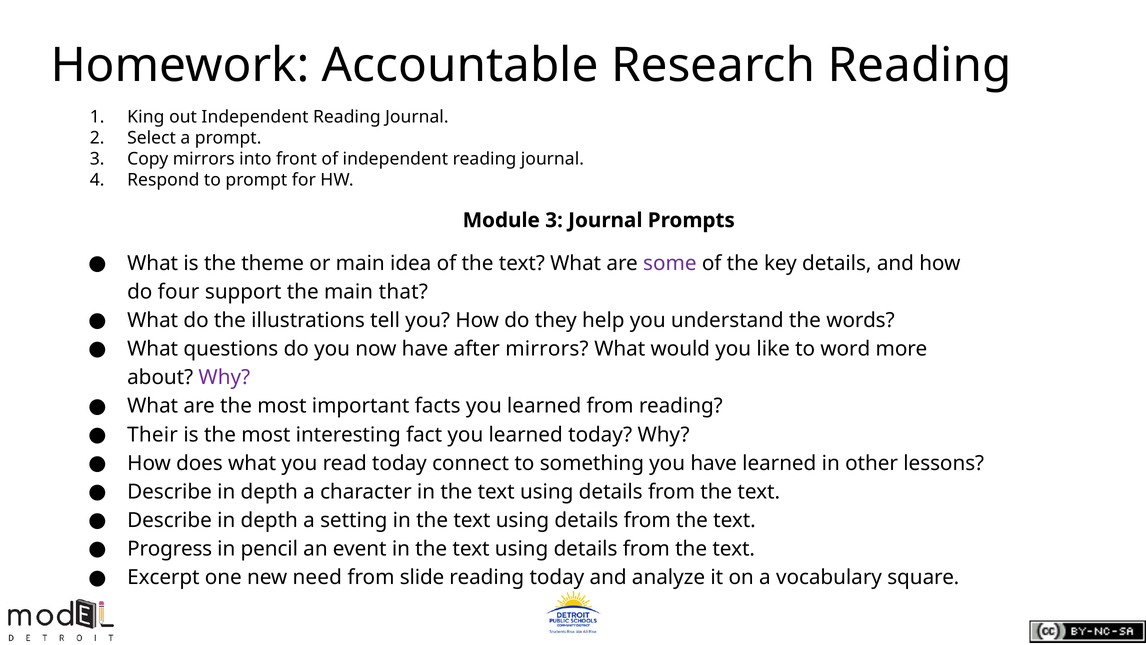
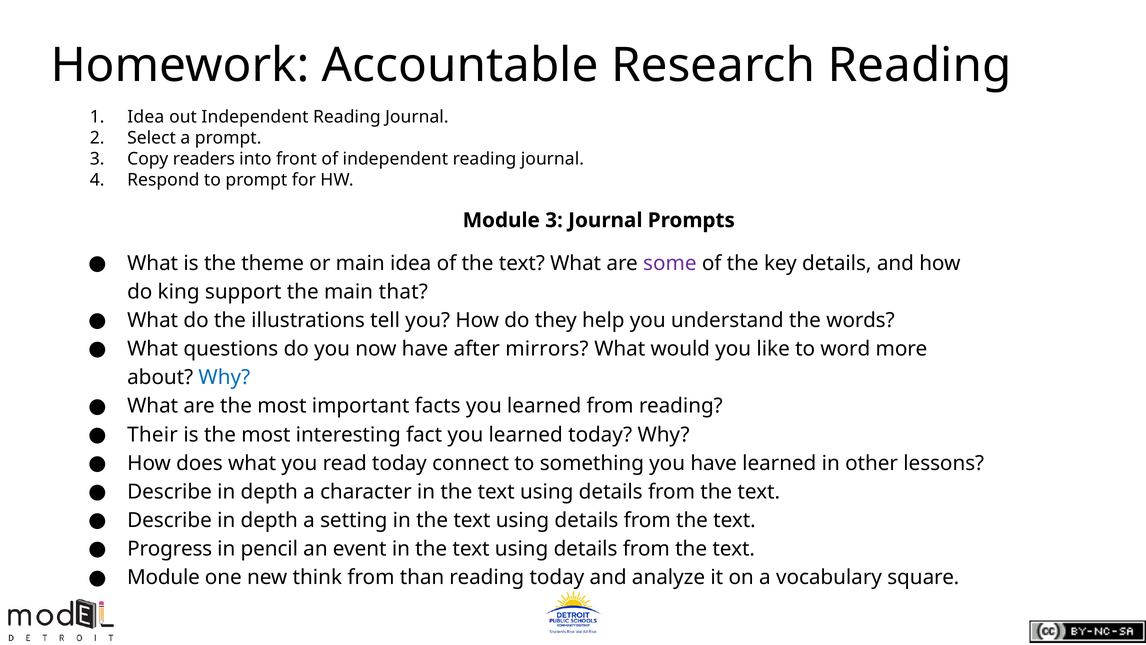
King at (146, 117): King -> Idea
Copy mirrors: mirrors -> readers
four: four -> king
Why at (224, 377) colour: purple -> blue
Excerpt at (163, 577): Excerpt -> Module
need: need -> think
slide: slide -> than
